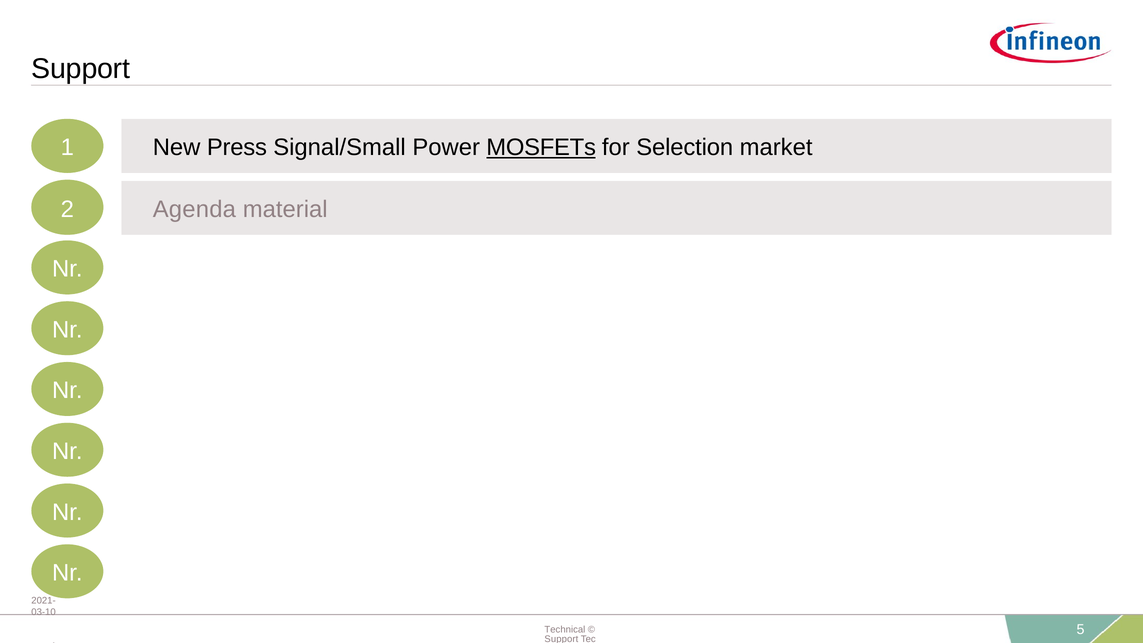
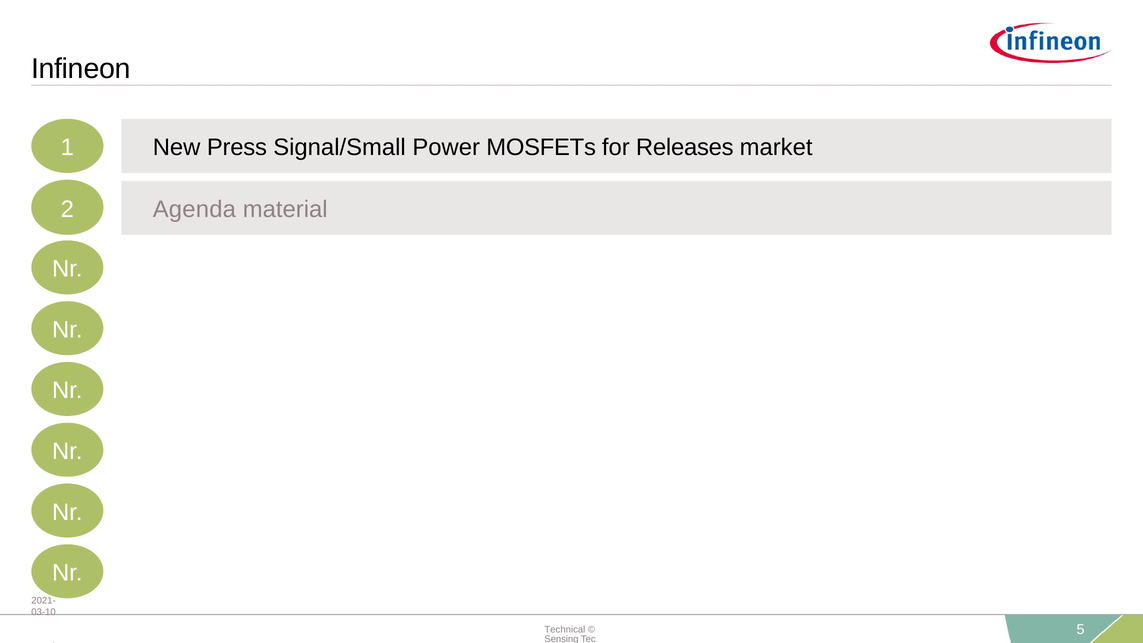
Support at (81, 69): Support -> Infineon
MOSFETs underline: present -> none
Selection: Selection -> Releases
Support at (561, 639): Support -> Sensing
